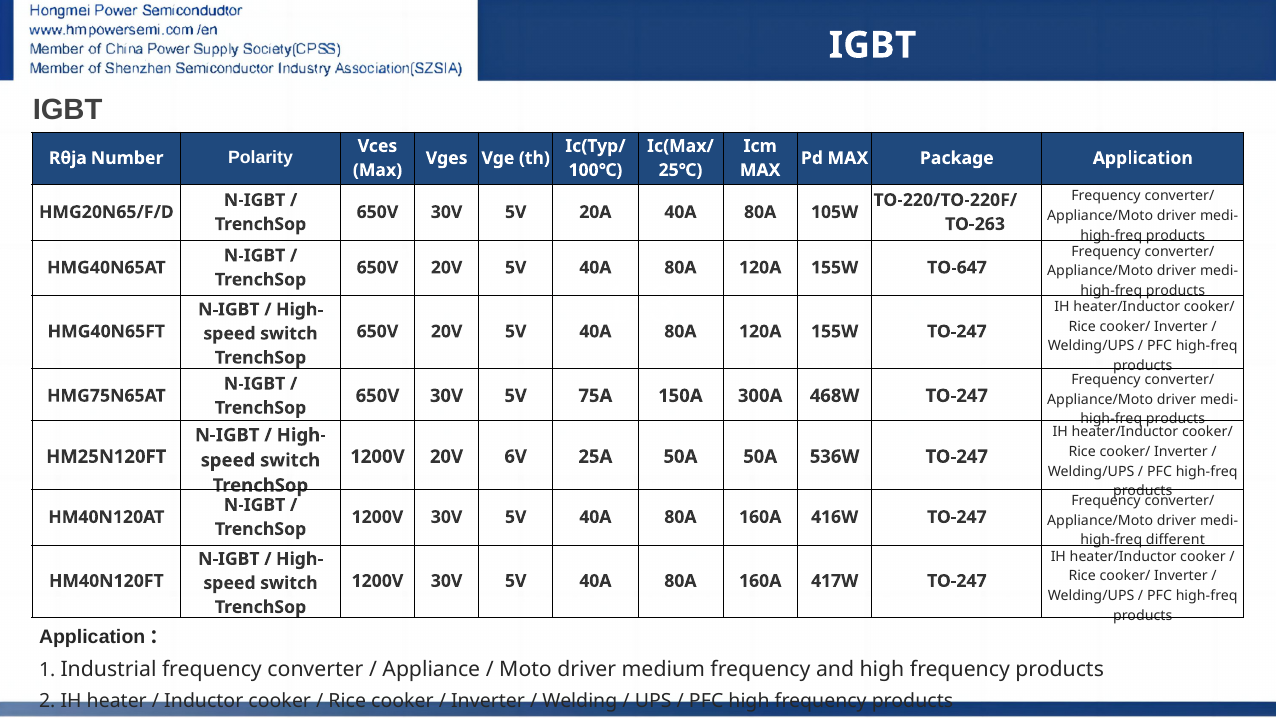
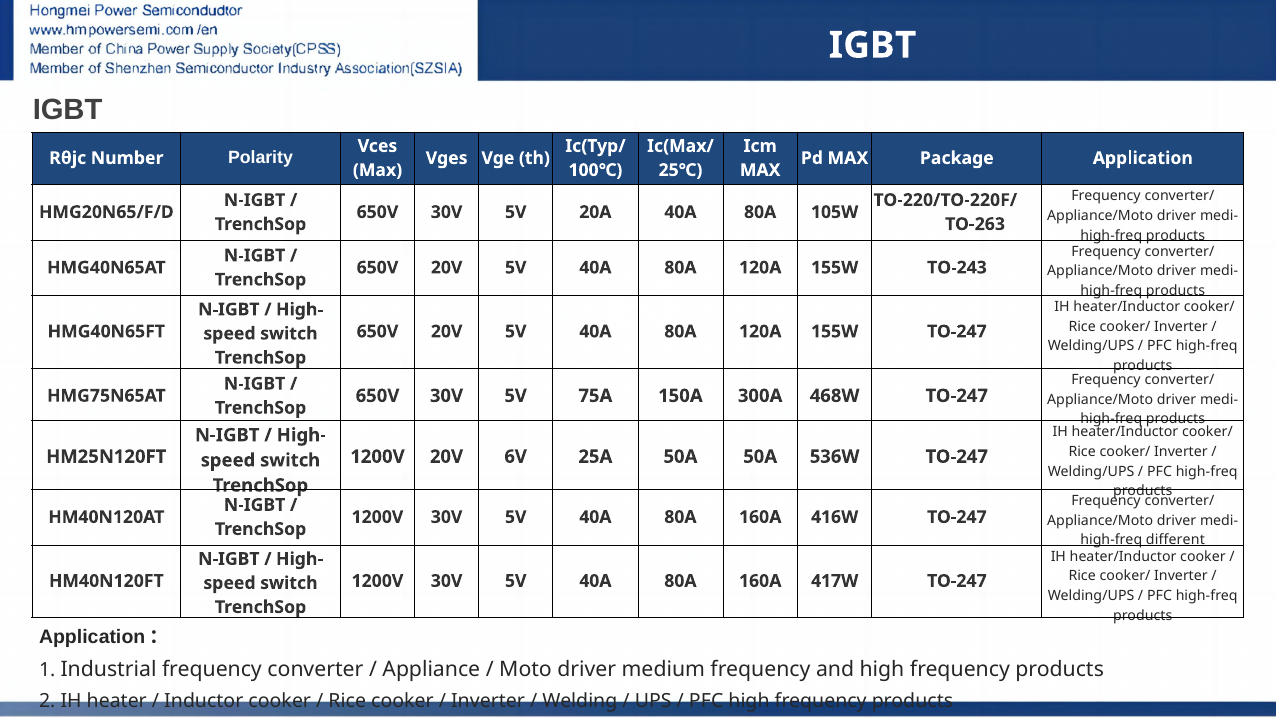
Rθja: Rθja -> Rθjc
TO-647: TO-647 -> TO-243
